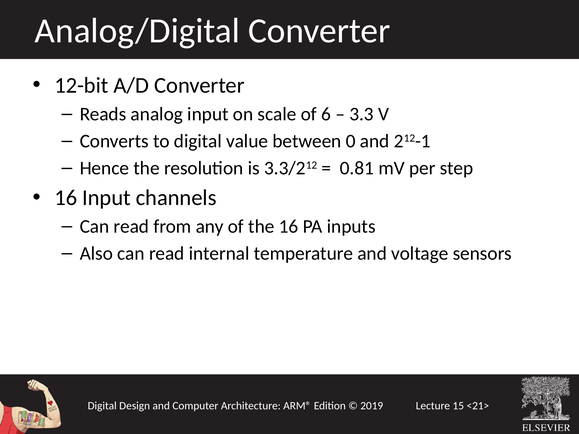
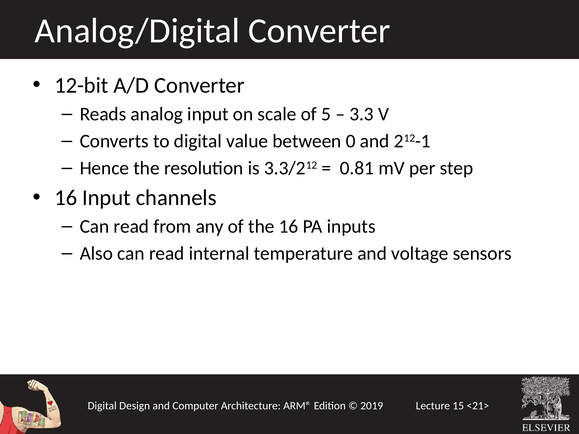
6: 6 -> 5
